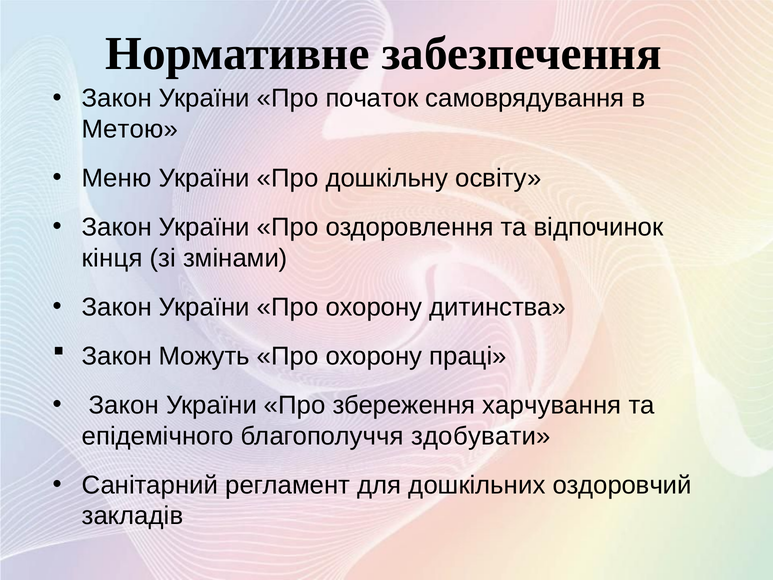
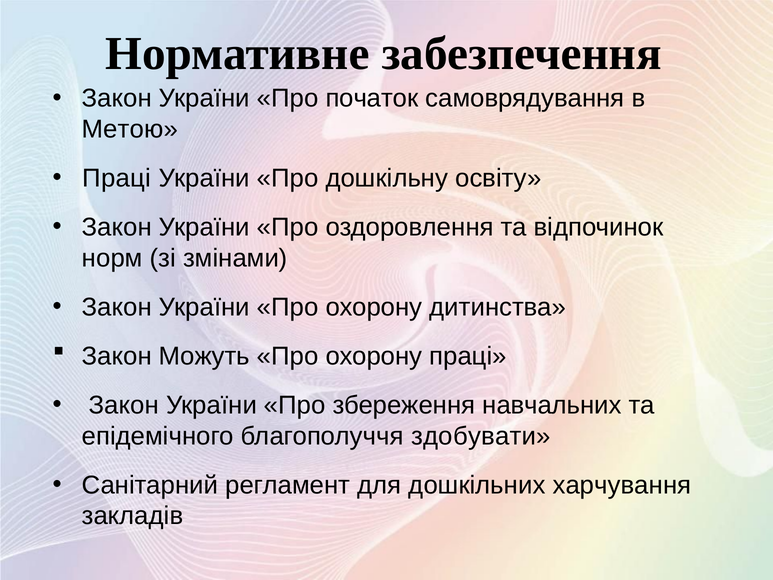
Меню at (117, 178): Меню -> Праці
кінця: кінця -> норм
харчування: харчування -> навчальних
оздоровчий: оздоровчий -> харчування
